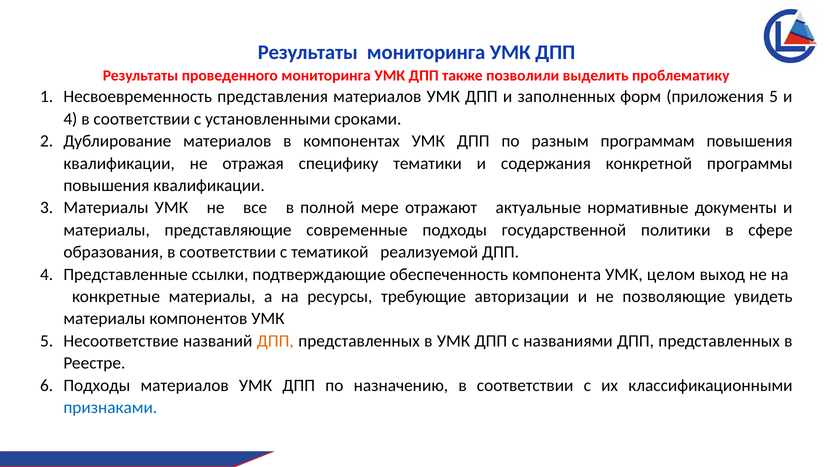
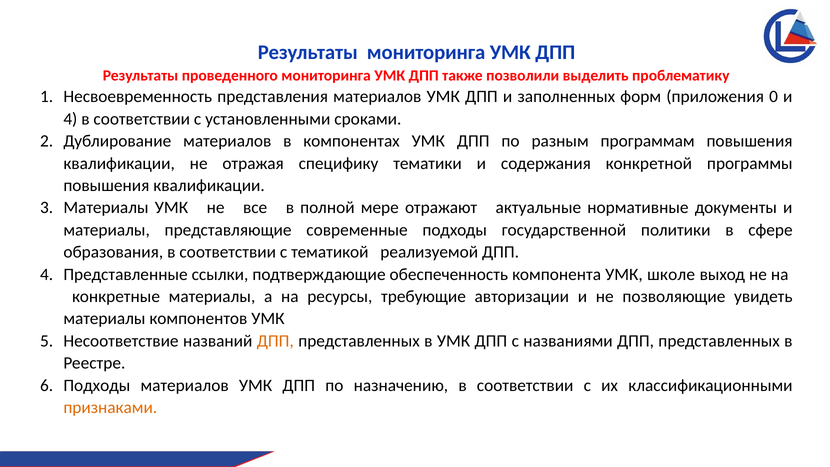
приложения 5: 5 -> 0
целом: целом -> школе
признаками colour: blue -> orange
